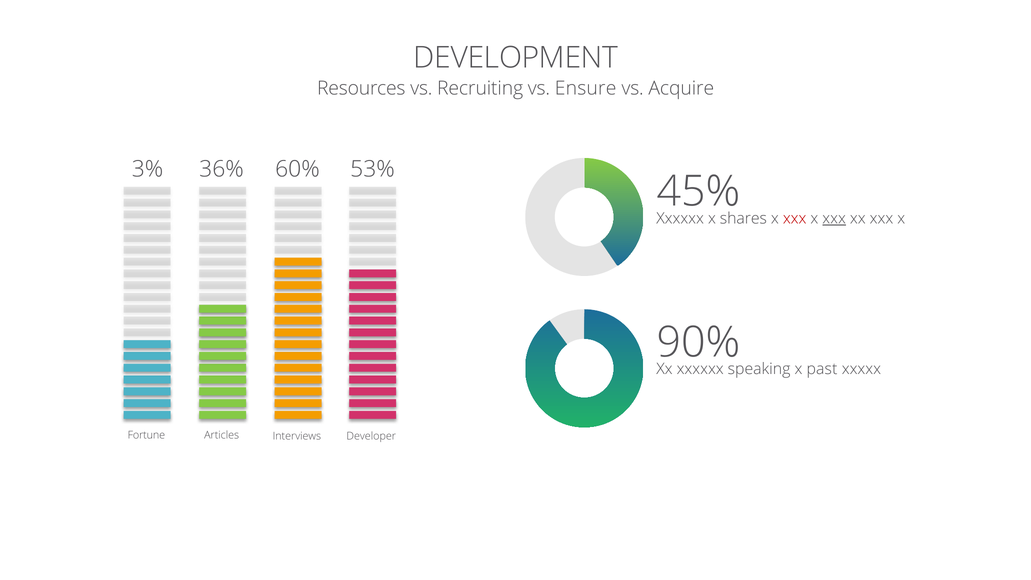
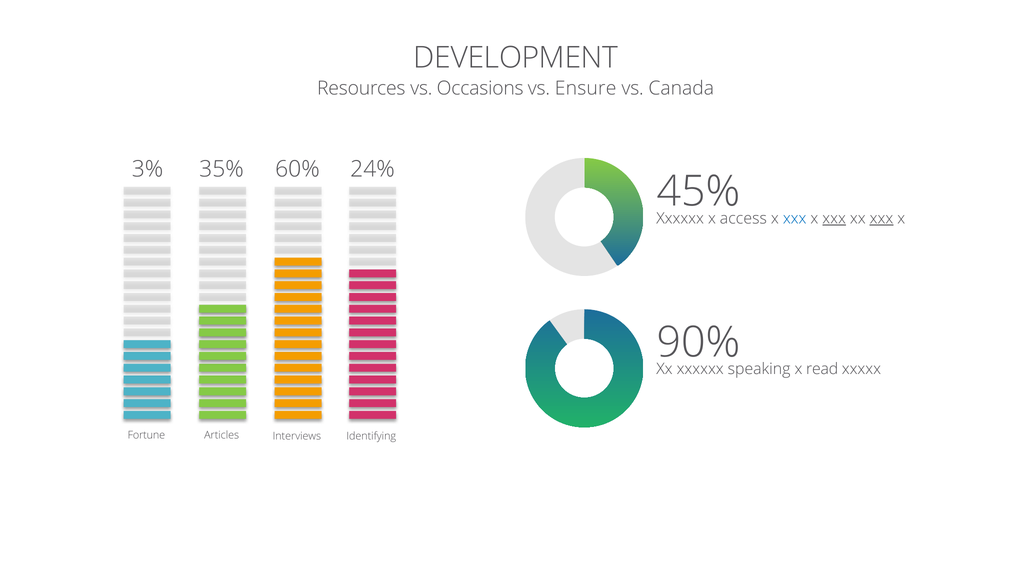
Recruiting: Recruiting -> Occasions
Acquire: Acquire -> Canada
36%: 36% -> 35%
53%: 53% -> 24%
shares: shares -> access
xxx at (795, 218) colour: red -> blue
xxx at (882, 218) underline: none -> present
past: past -> read
Developer: Developer -> Identifying
